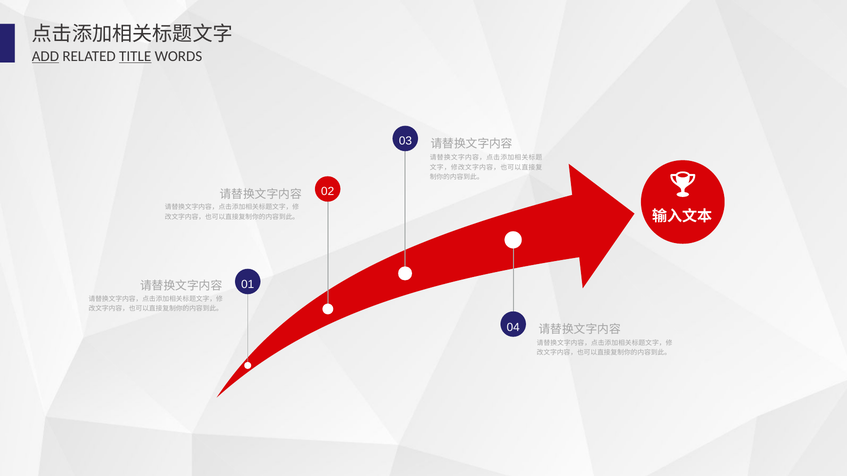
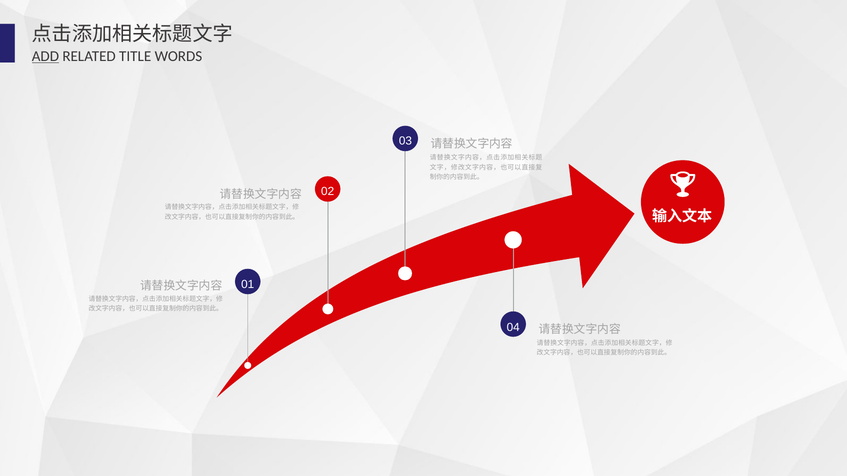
TITLE underline: present -> none
